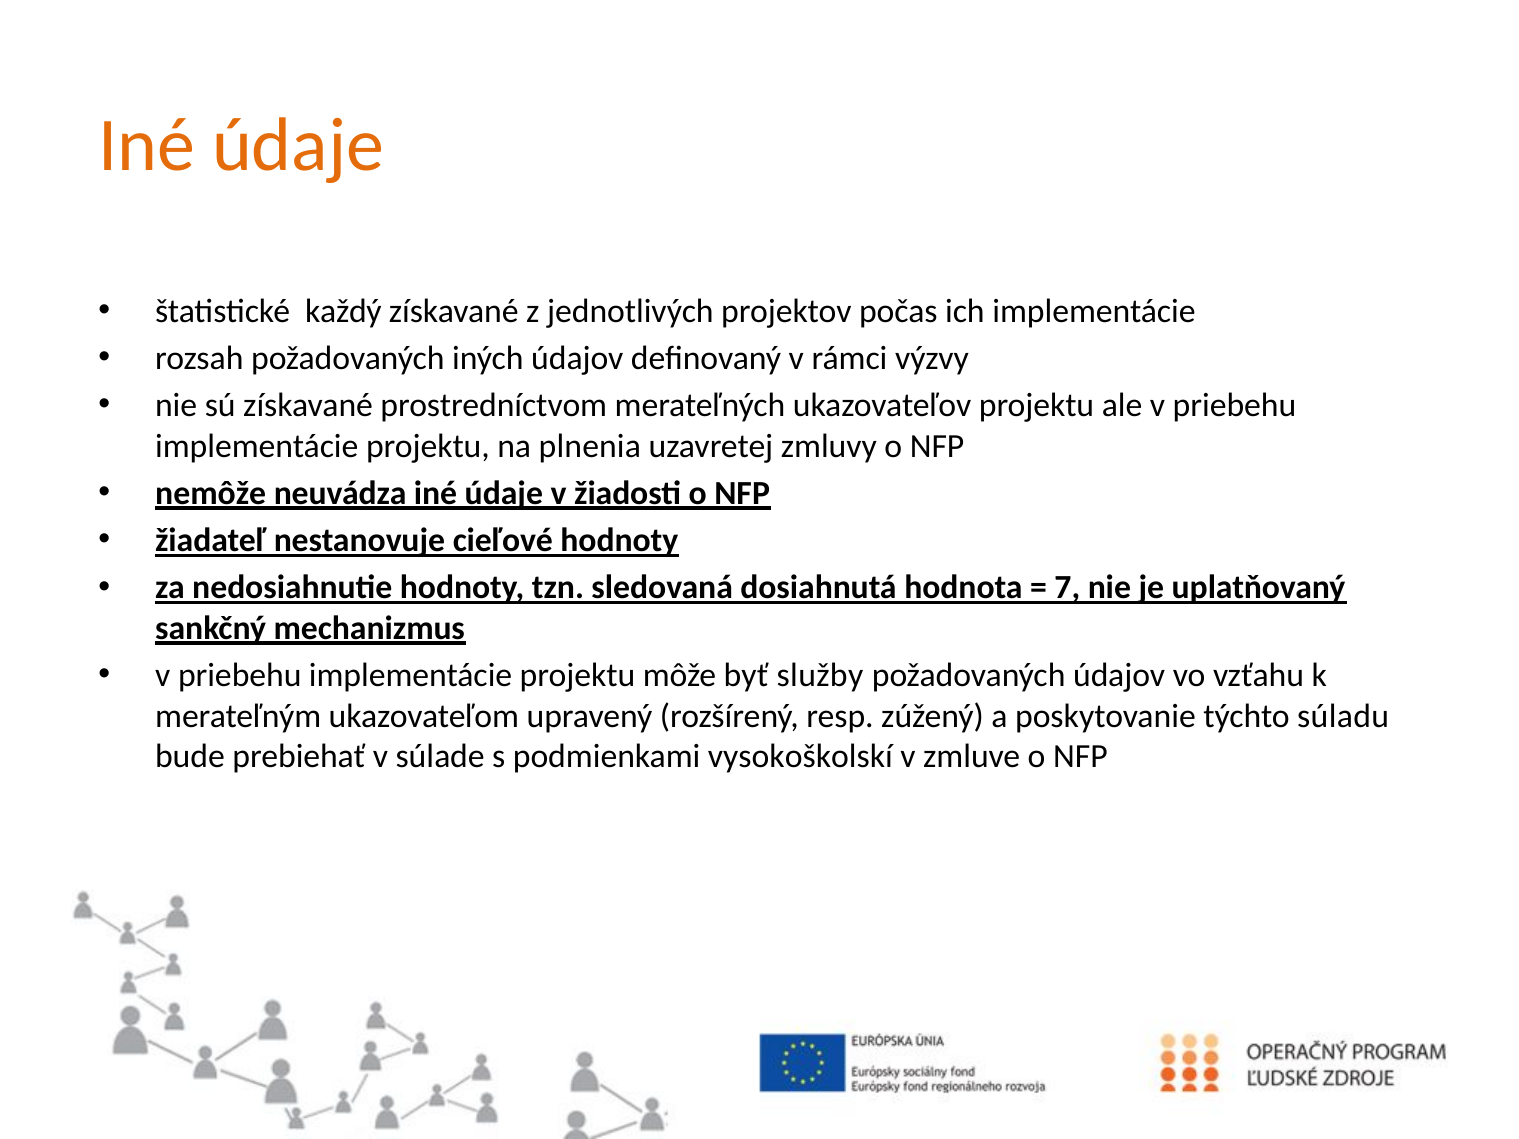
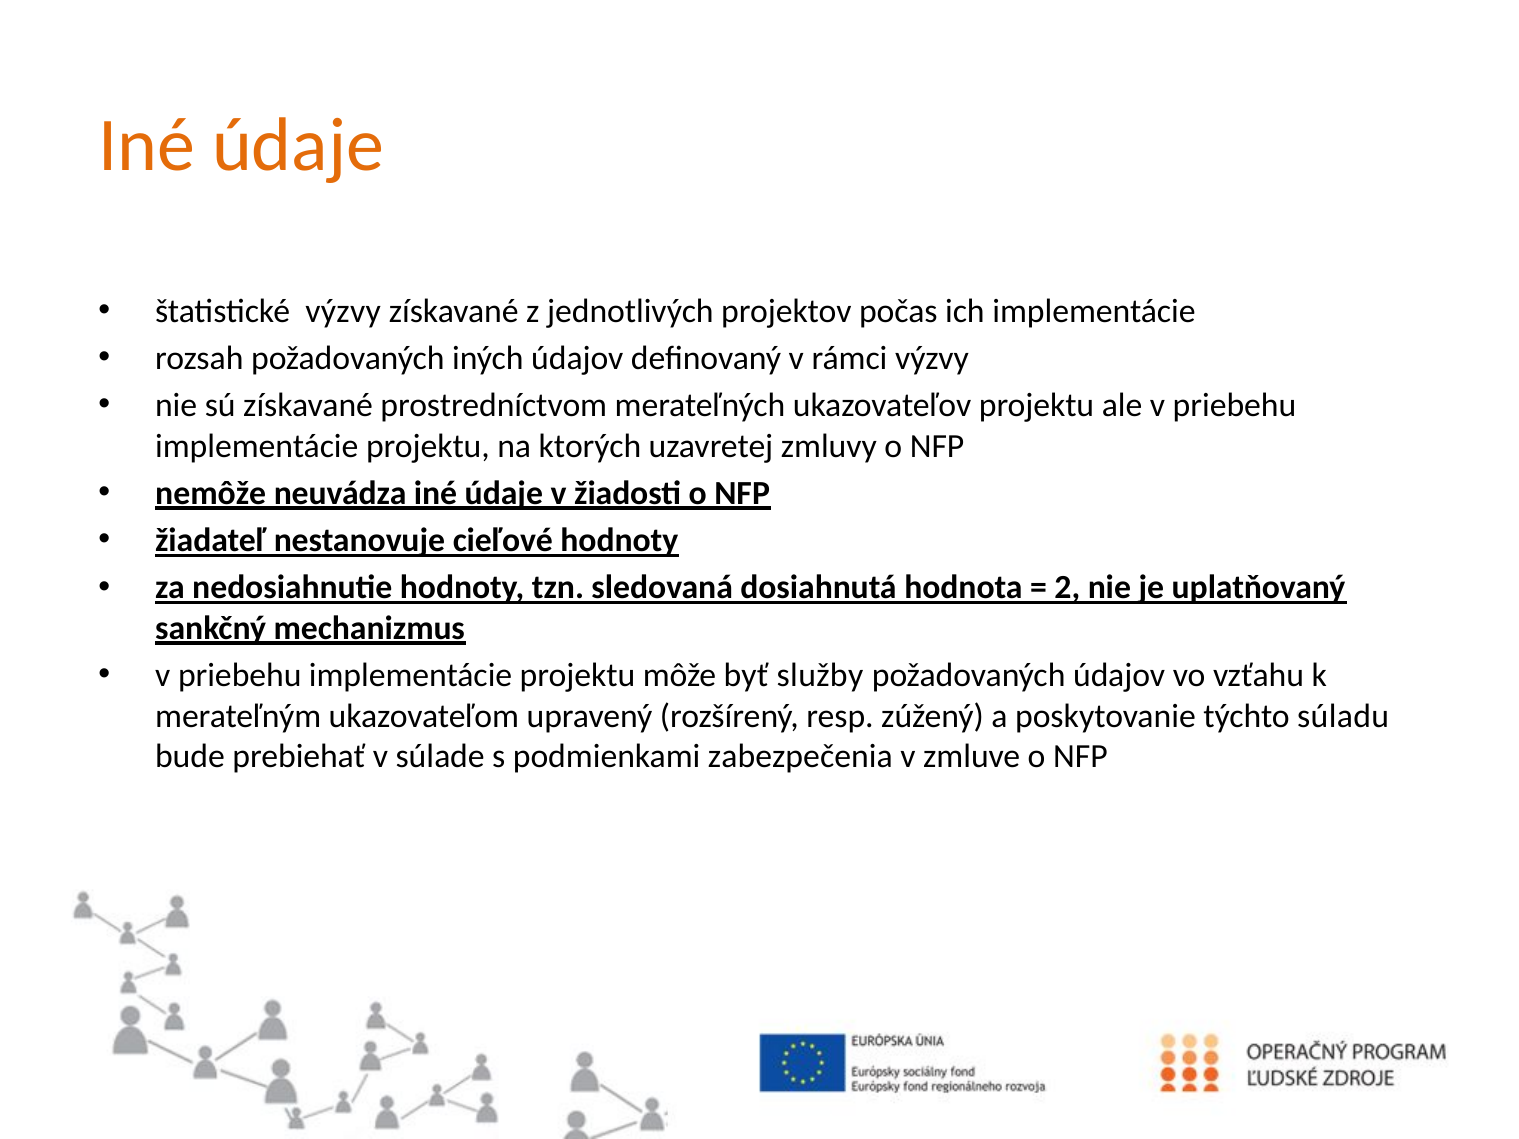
štatistické každý: každý -> výzvy
plnenia: plnenia -> ktorých
7: 7 -> 2
vysokoškolskí: vysokoškolskí -> zabezpečenia
